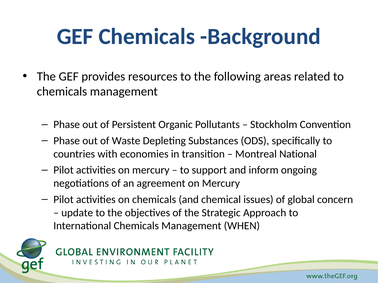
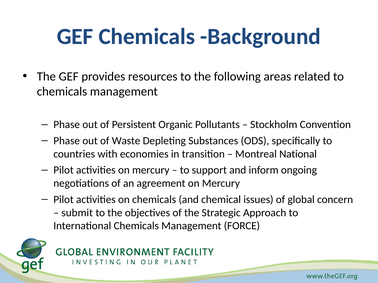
update: update -> submit
WHEN: WHEN -> FORCE
